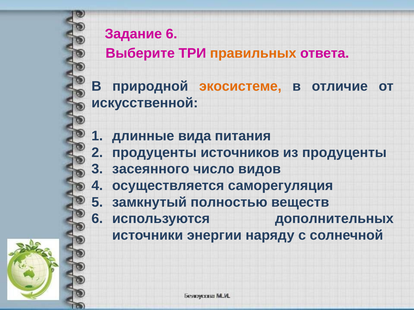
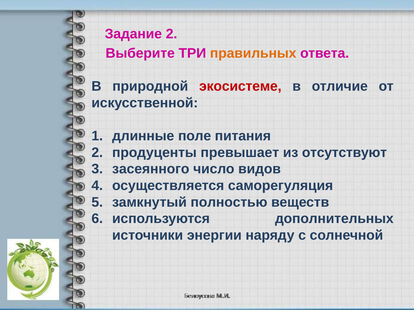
Задание 6: 6 -> 2
экосистеме colour: orange -> red
вида: вида -> поле
источников: источников -> превышает
из продуценты: продуценты -> отсутствуют
